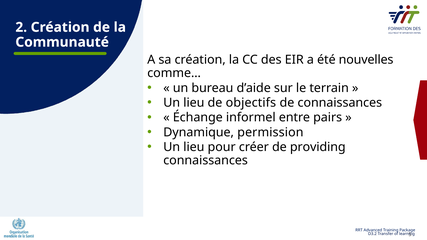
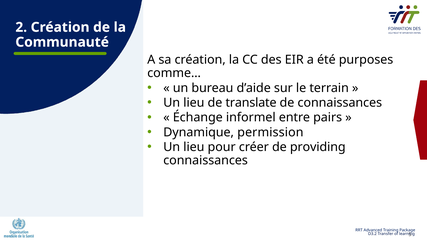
nouvelles: nouvelles -> purposes
objectifs: objectifs -> translate
